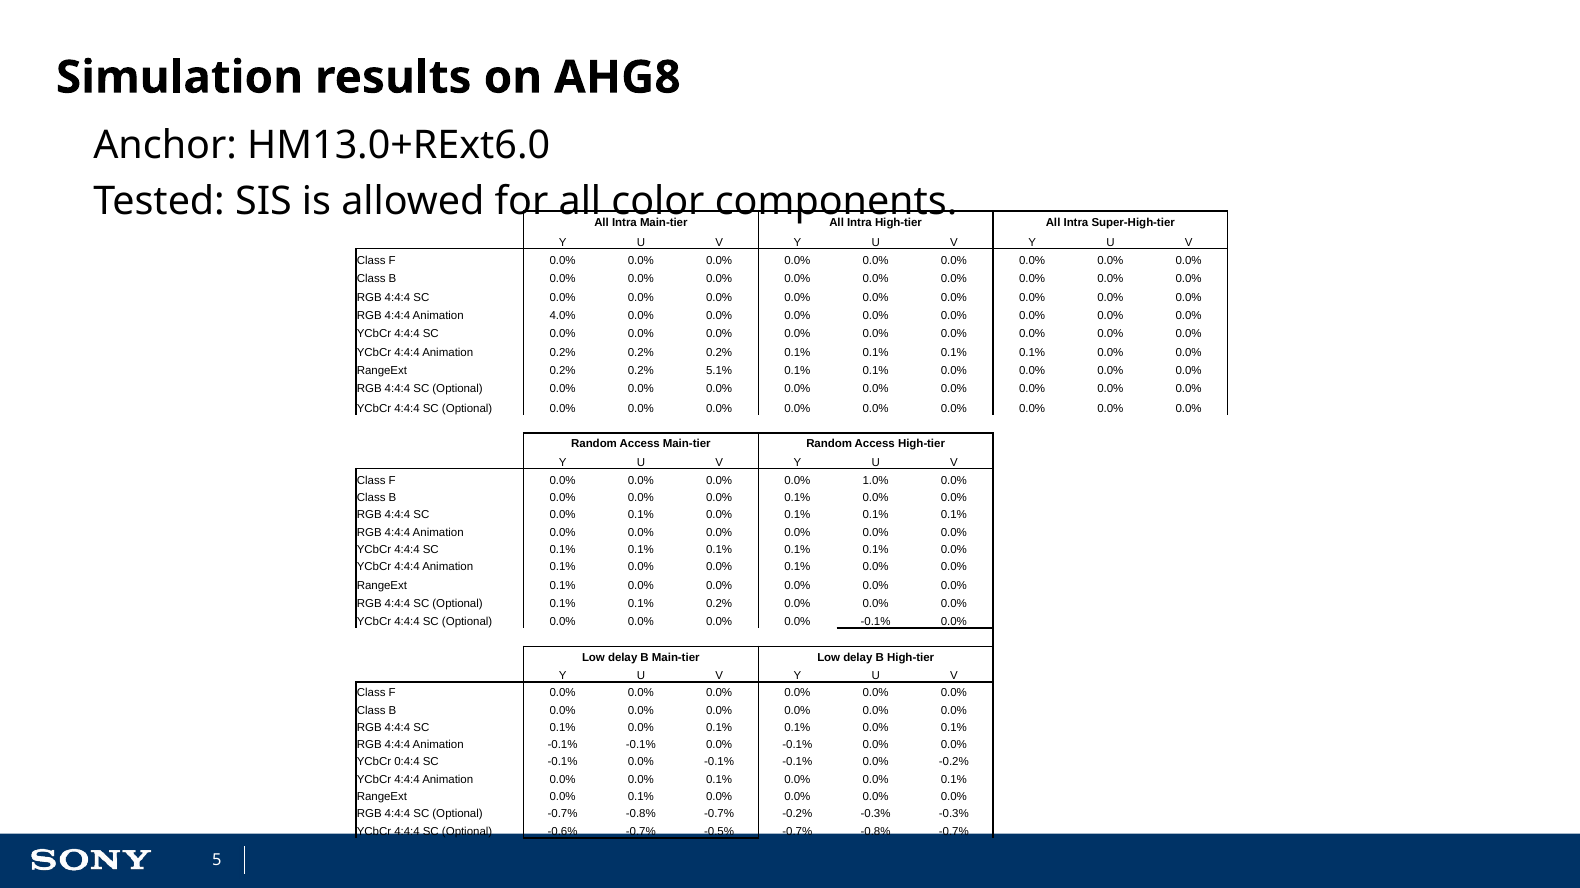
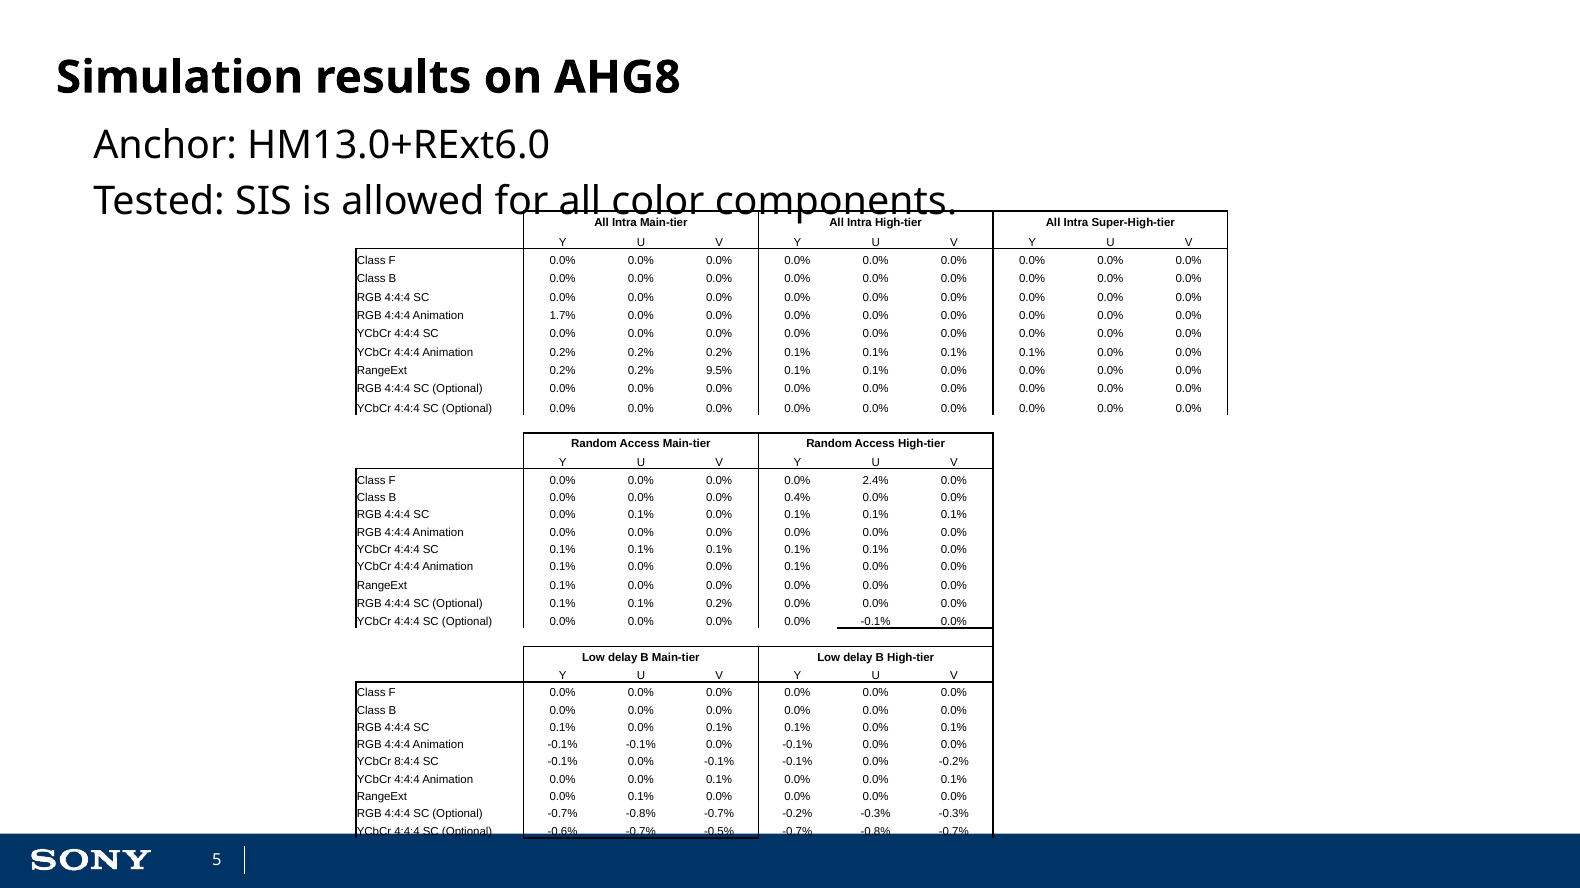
4.0%: 4.0% -> 1.7%
5.1%: 5.1% -> 9.5%
1.0%: 1.0% -> 2.4%
0.0% 0.0% 0.0% 0.1%: 0.1% -> 0.4%
0:4:4: 0:4:4 -> 8:4:4
